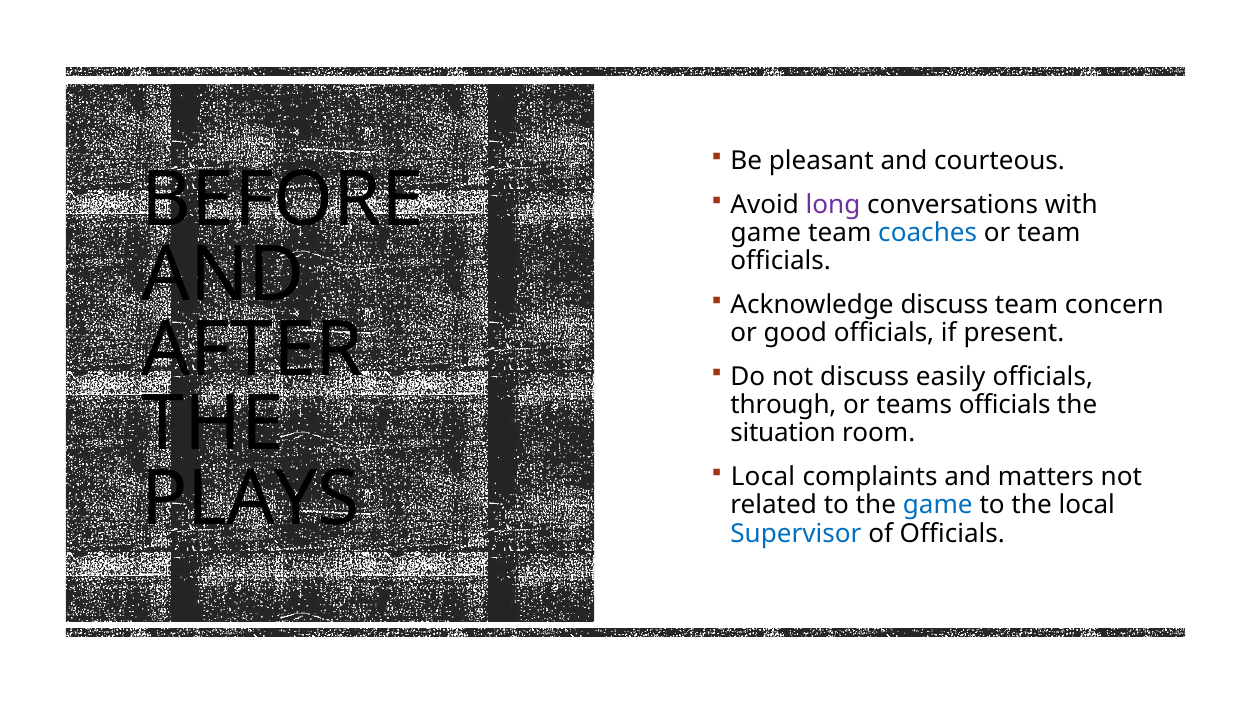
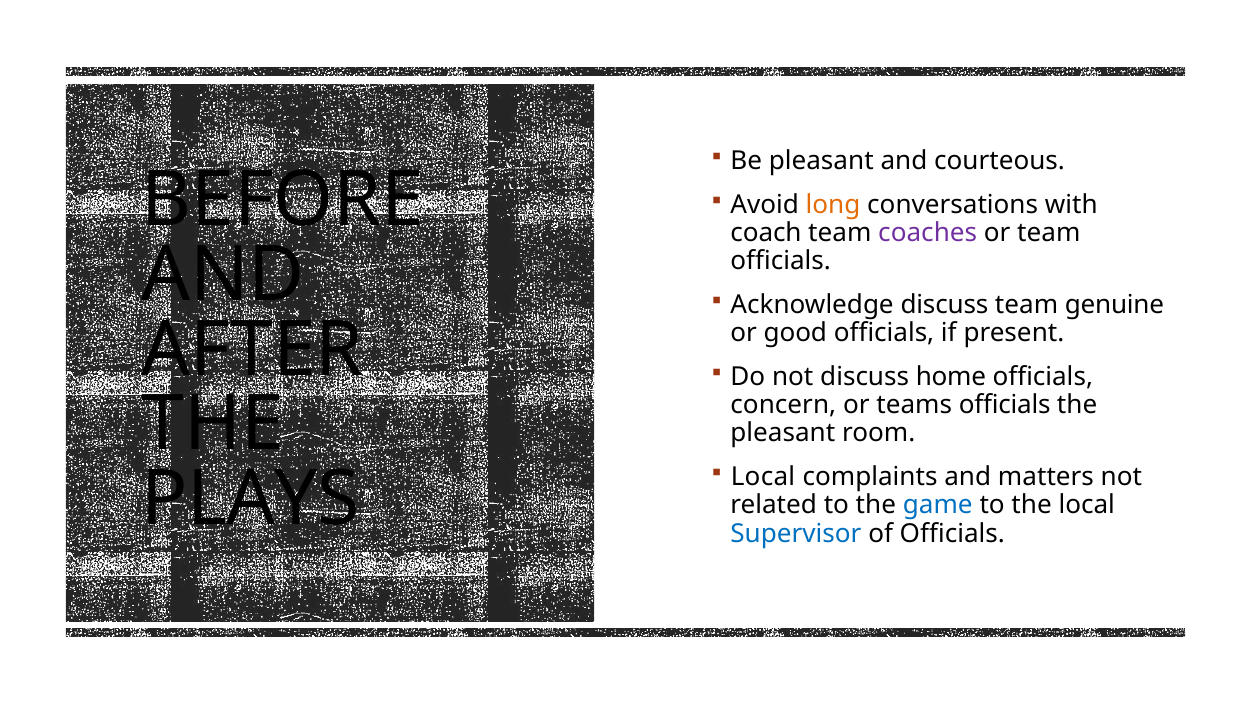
long colour: purple -> orange
game at (766, 233): game -> coach
coaches colour: blue -> purple
concern: concern -> genuine
easily: easily -> home
through: through -> concern
situation at (783, 433): situation -> pleasant
